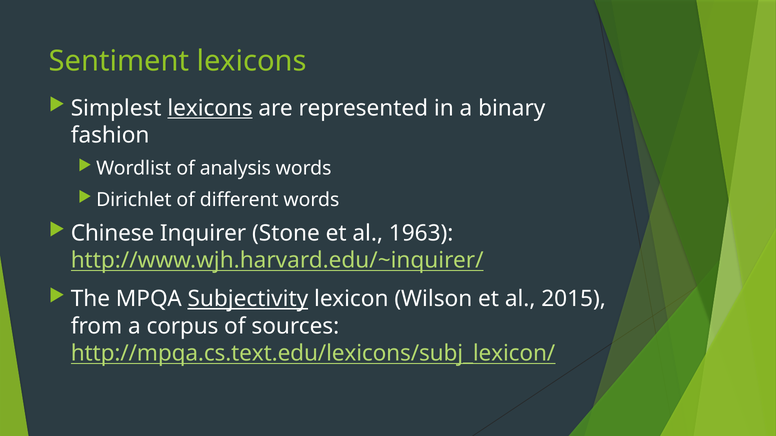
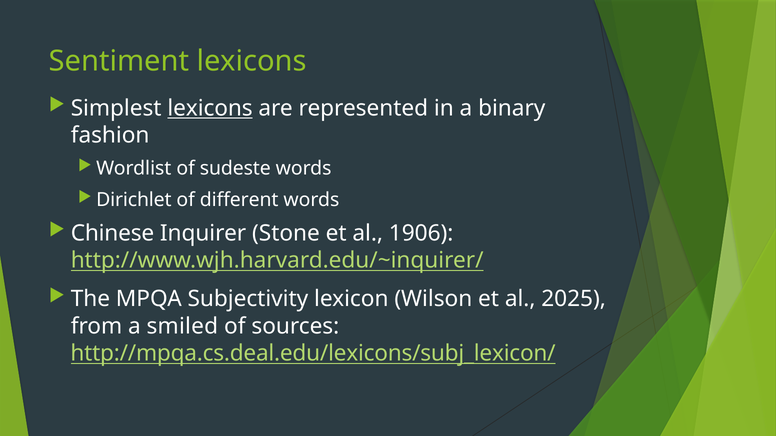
analysis: analysis -> sudeste
1963: 1963 -> 1906
Subjectivity underline: present -> none
2015: 2015 -> 2025
corpus: corpus -> smiled
http://mpqa.cs.text.edu/lexicons/subj_lexicon/: http://mpqa.cs.text.edu/lexicons/subj_lexicon/ -> http://mpqa.cs.deal.edu/lexicons/subj_lexicon/
